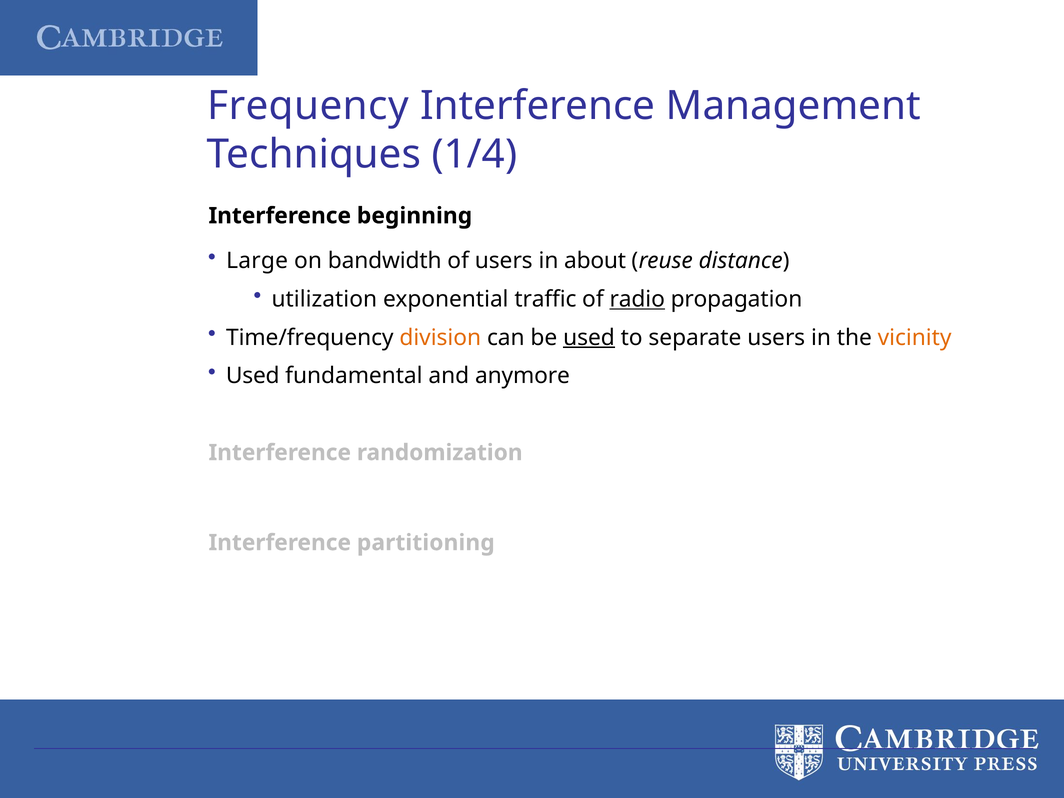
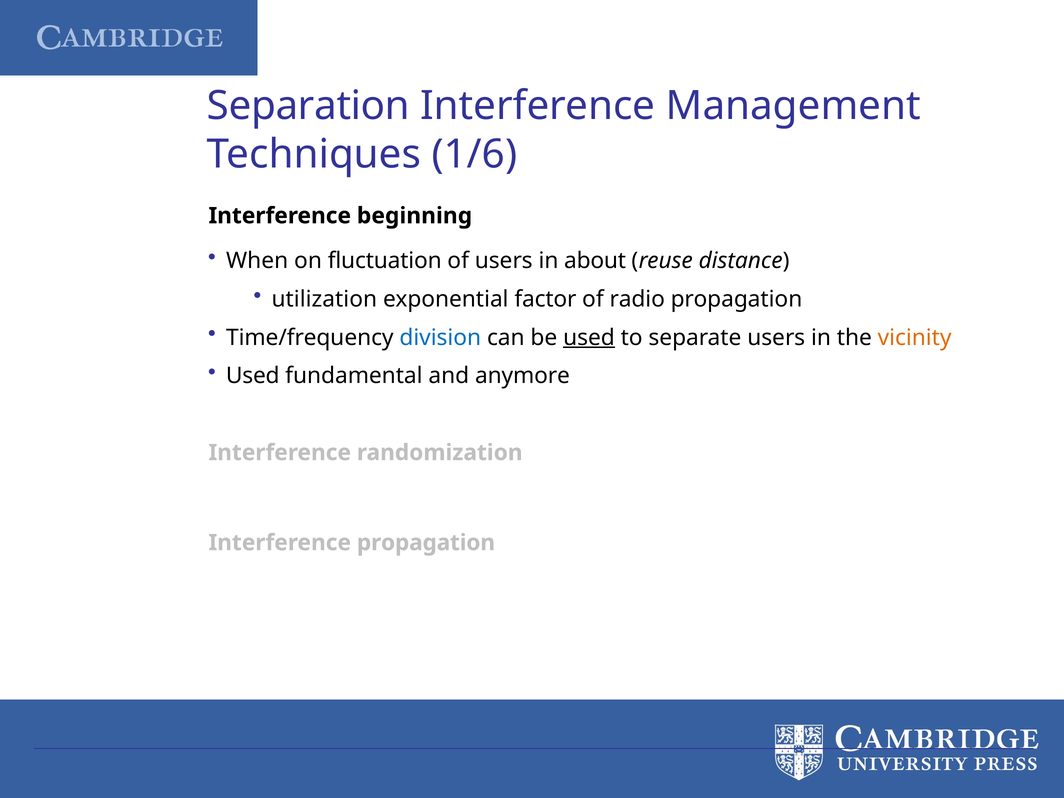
Frequency: Frequency -> Separation
1/4: 1/4 -> 1/6
Large: Large -> When
bandwidth: bandwidth -> fluctuation
traffic: traffic -> factor
radio underline: present -> none
division colour: orange -> blue
Interference partitioning: partitioning -> propagation
